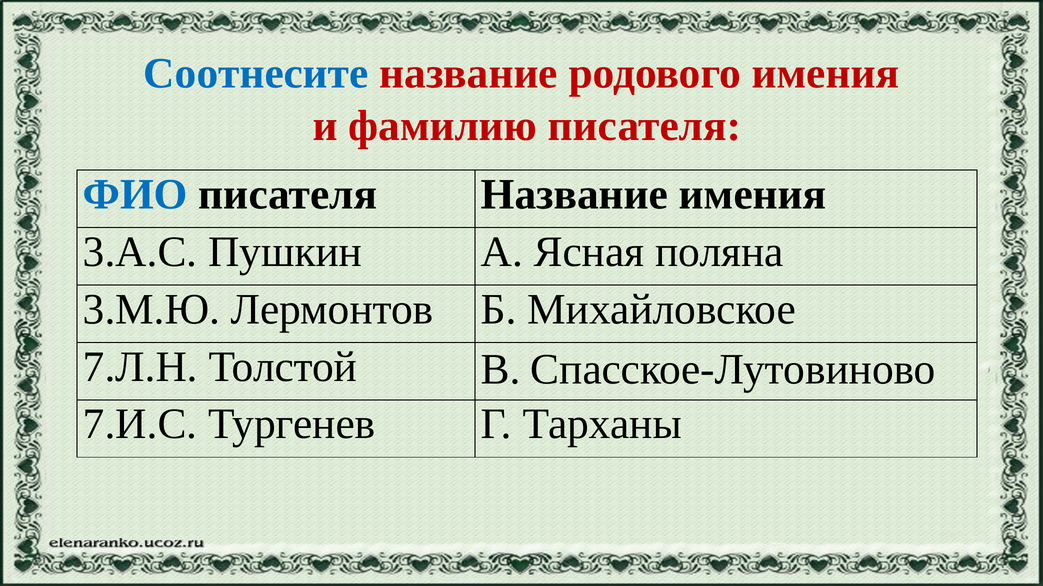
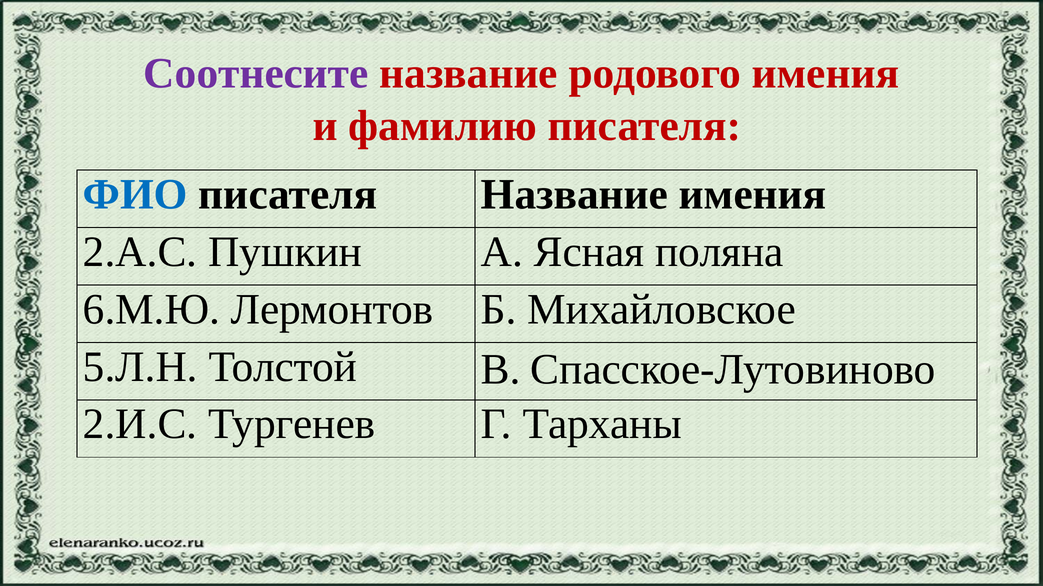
Соотнесите colour: blue -> purple
3.А.С: 3.А.С -> 2.А.С
3.М.Ю: 3.М.Ю -> 6.М.Ю
7.Л.Н: 7.Л.Н -> 5.Л.Н
7.И.С: 7.И.С -> 2.И.С
